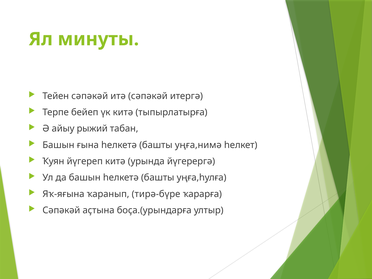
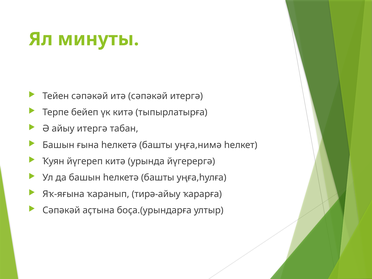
айыу рыжий: рыжий -> итергә
тирә-бүре: тирә-бүре -> тирә-айыу
